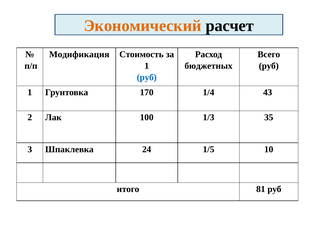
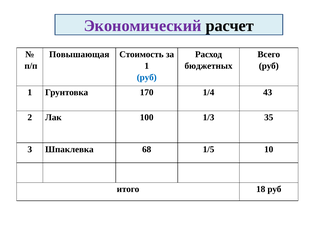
Экономический colour: orange -> purple
Модификация: Модификация -> Повышающая
24: 24 -> 68
81: 81 -> 18
